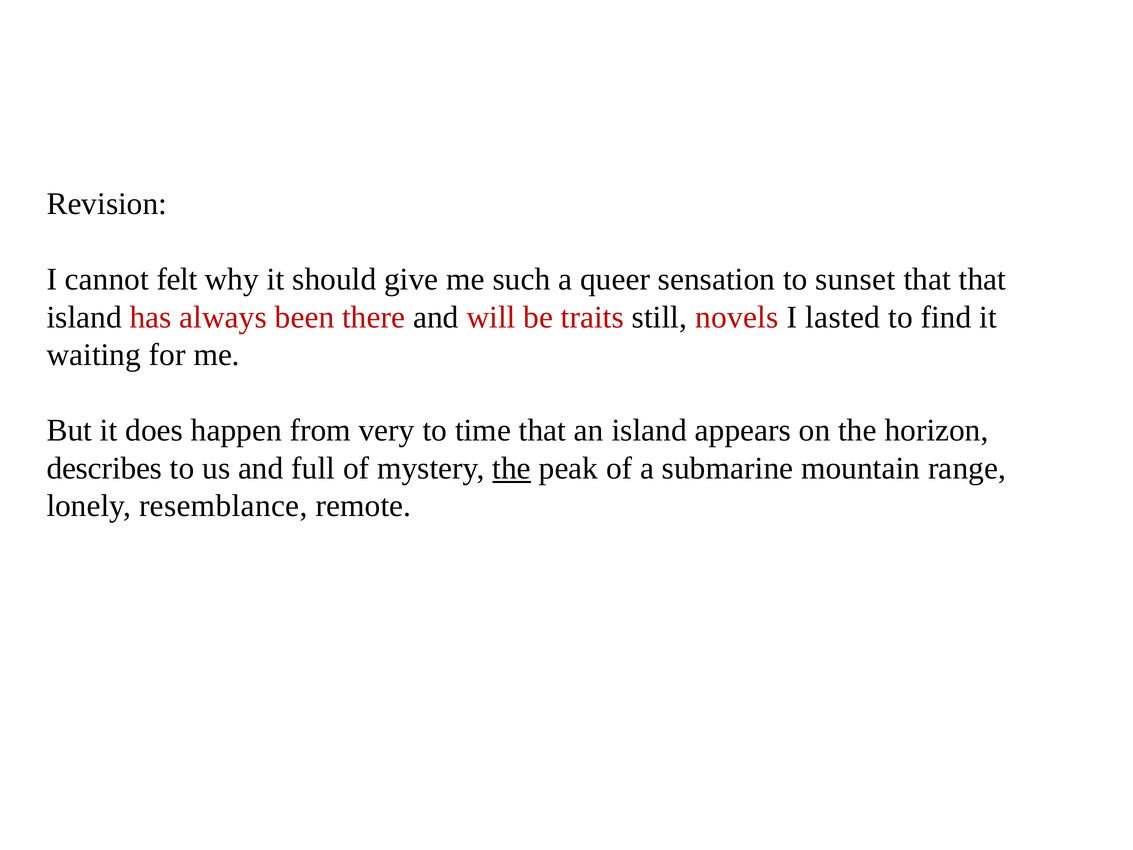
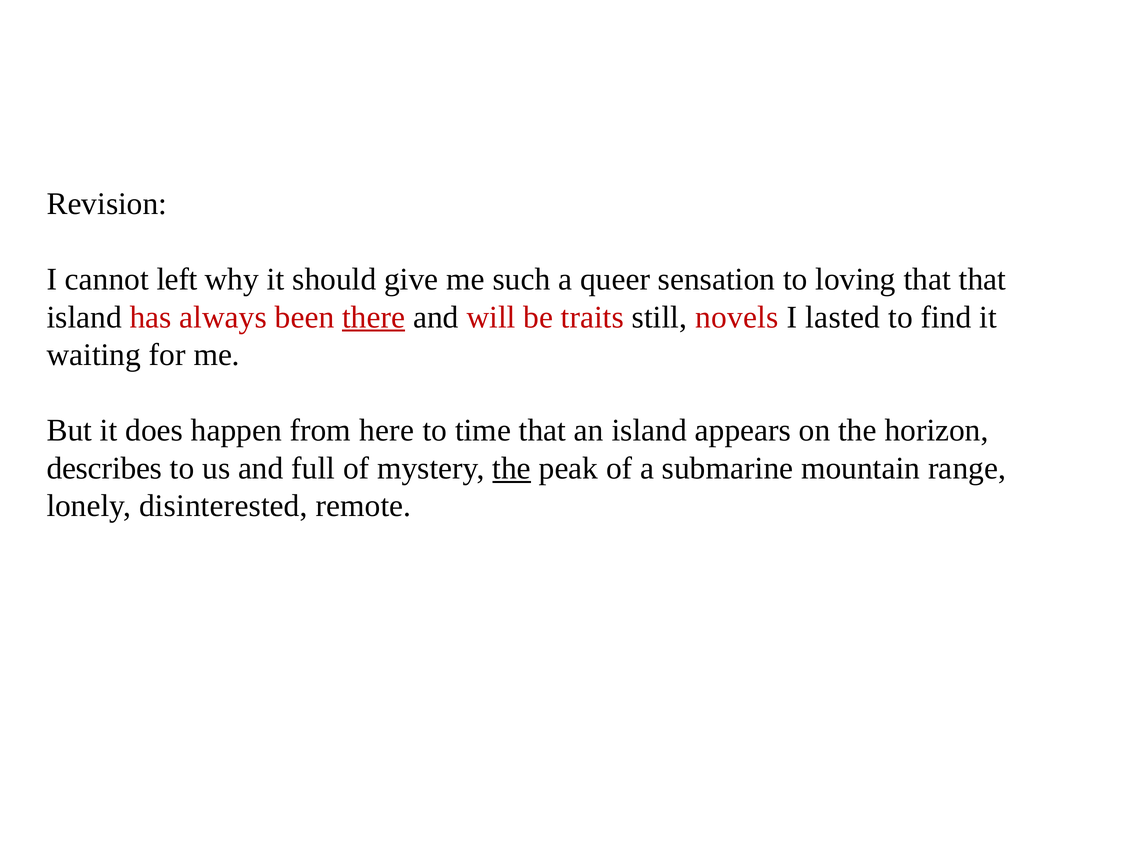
felt: felt -> left
sunset: sunset -> loving
there underline: none -> present
very: very -> here
resemblance: resemblance -> disinterested
